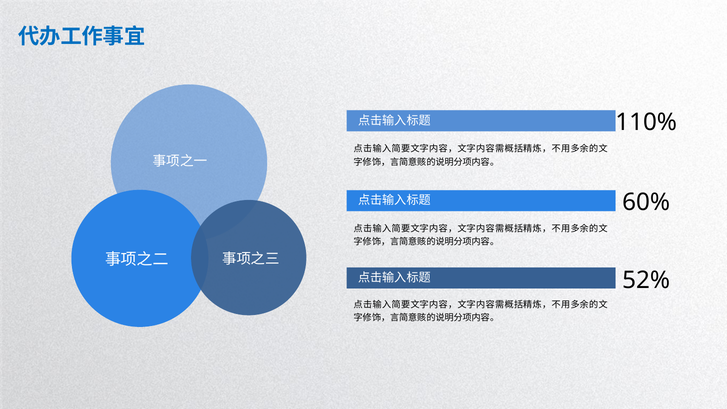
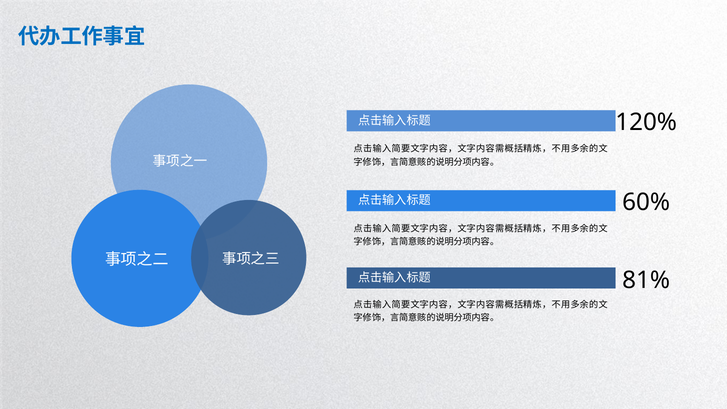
110%: 110% -> 120%
52%: 52% -> 81%
